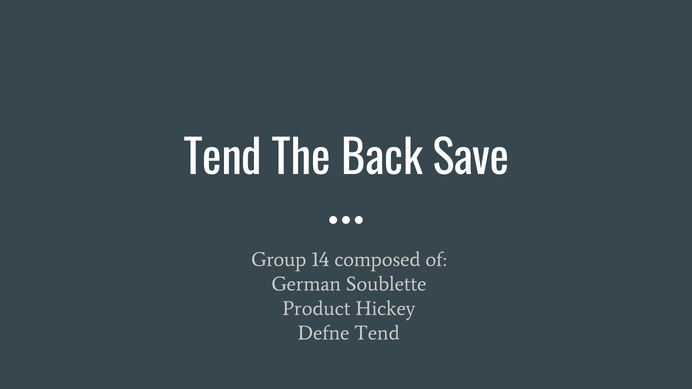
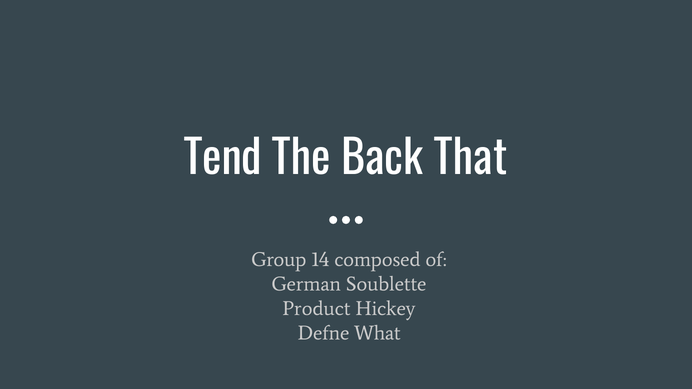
Save: Save -> That
Defne Tend: Tend -> What
